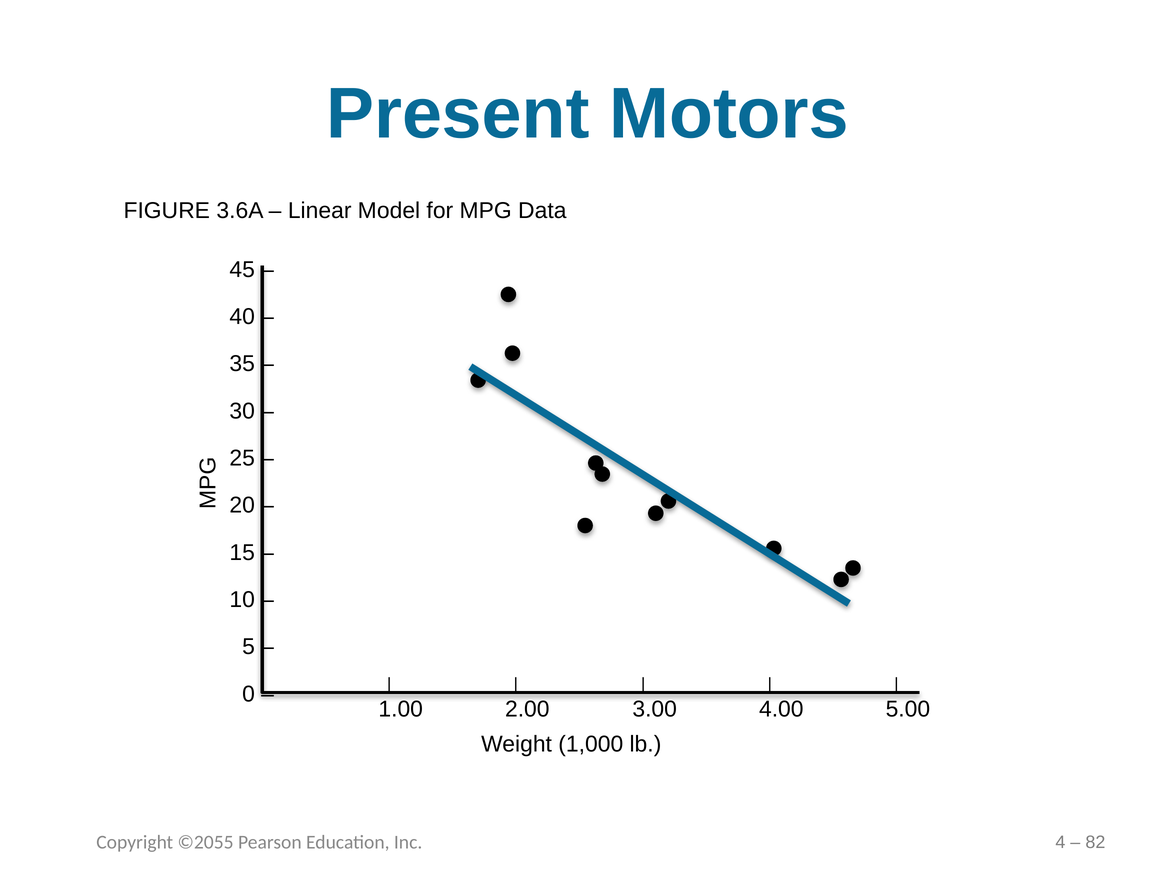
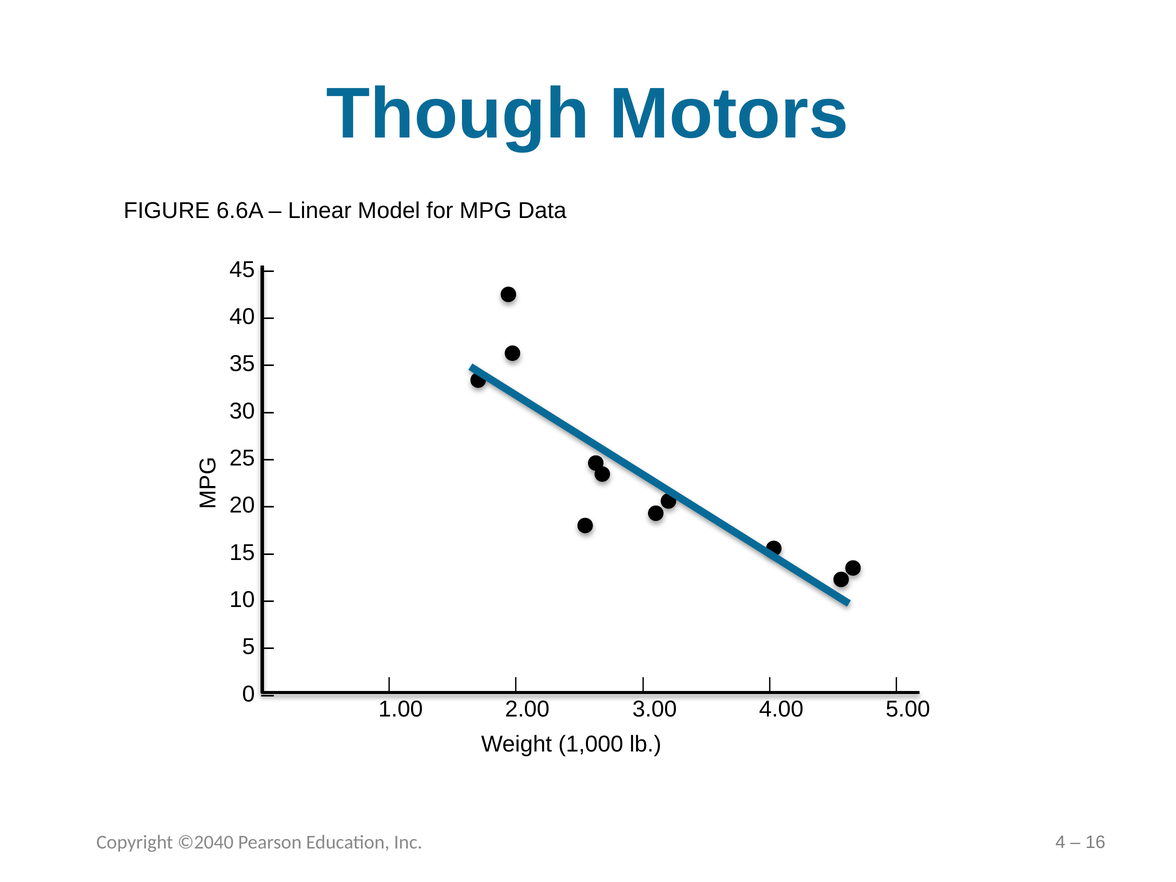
Present: Present -> Though
3.6A: 3.6A -> 6.6A
82: 82 -> 16
©2055: ©2055 -> ©2040
